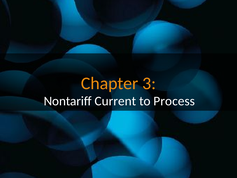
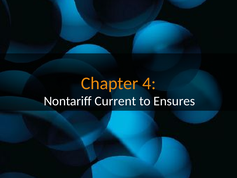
3: 3 -> 4
Process: Process -> Ensures
